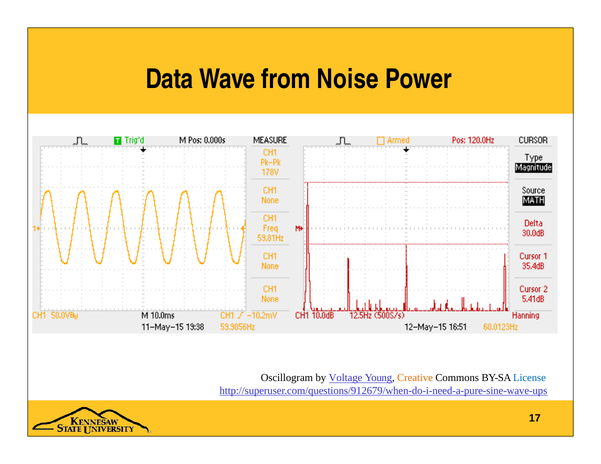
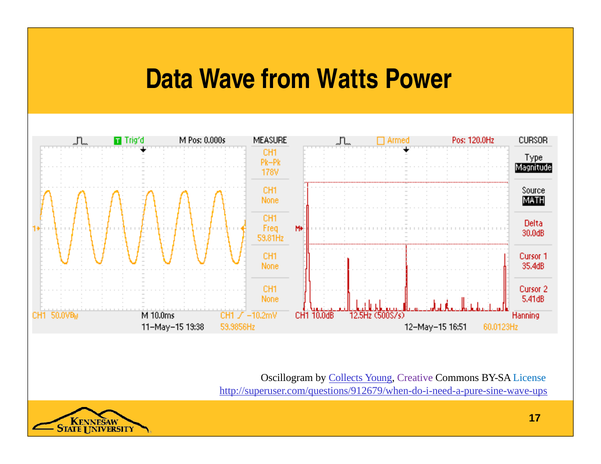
Noise: Noise -> Watts
Voltage: Voltage -> Collects
Creative colour: orange -> purple
